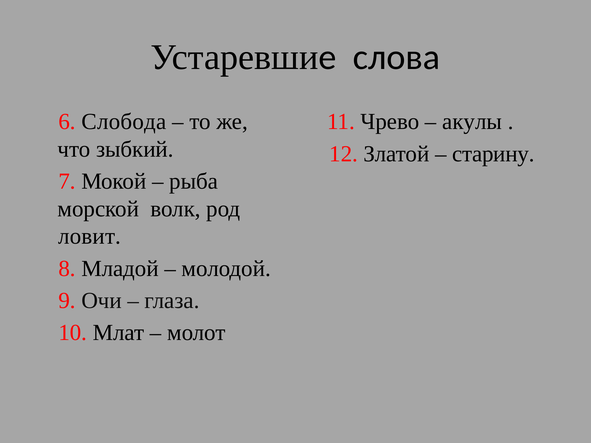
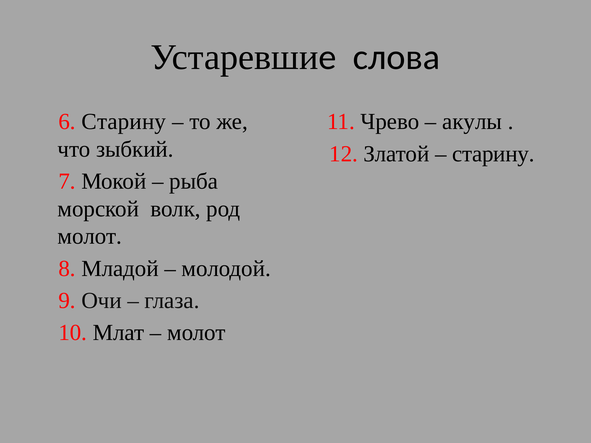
6 Слобода: Слобода -> Старину
ловит at (90, 236): ловит -> молот
